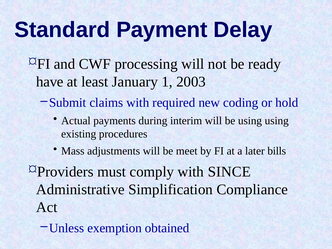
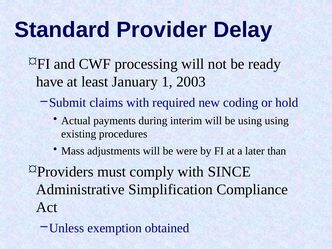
Payment: Payment -> Provider
meet: meet -> were
bills: bills -> than
